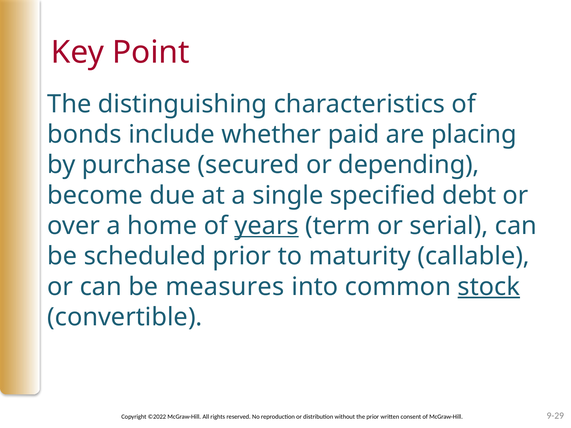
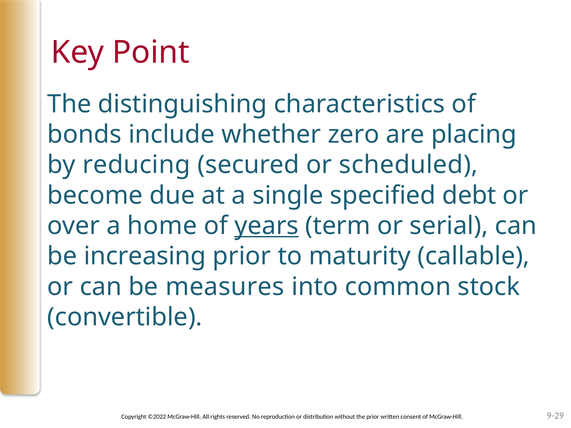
paid: paid -> zero
purchase: purchase -> reducing
depending: depending -> scheduled
scheduled: scheduled -> increasing
stock underline: present -> none
